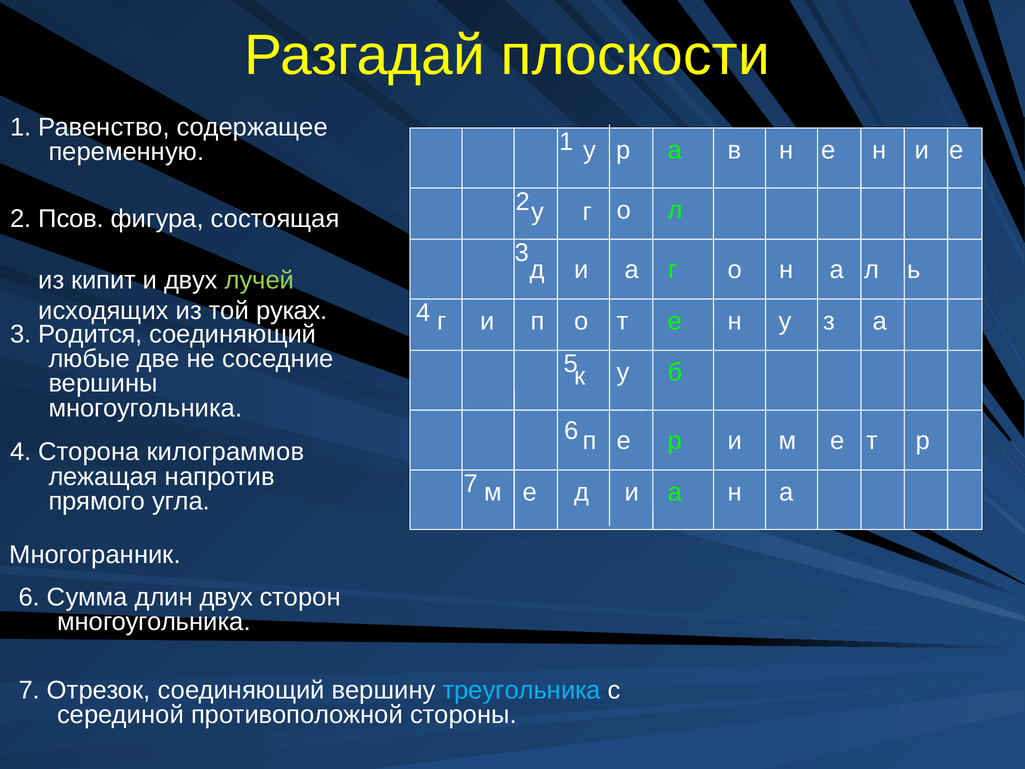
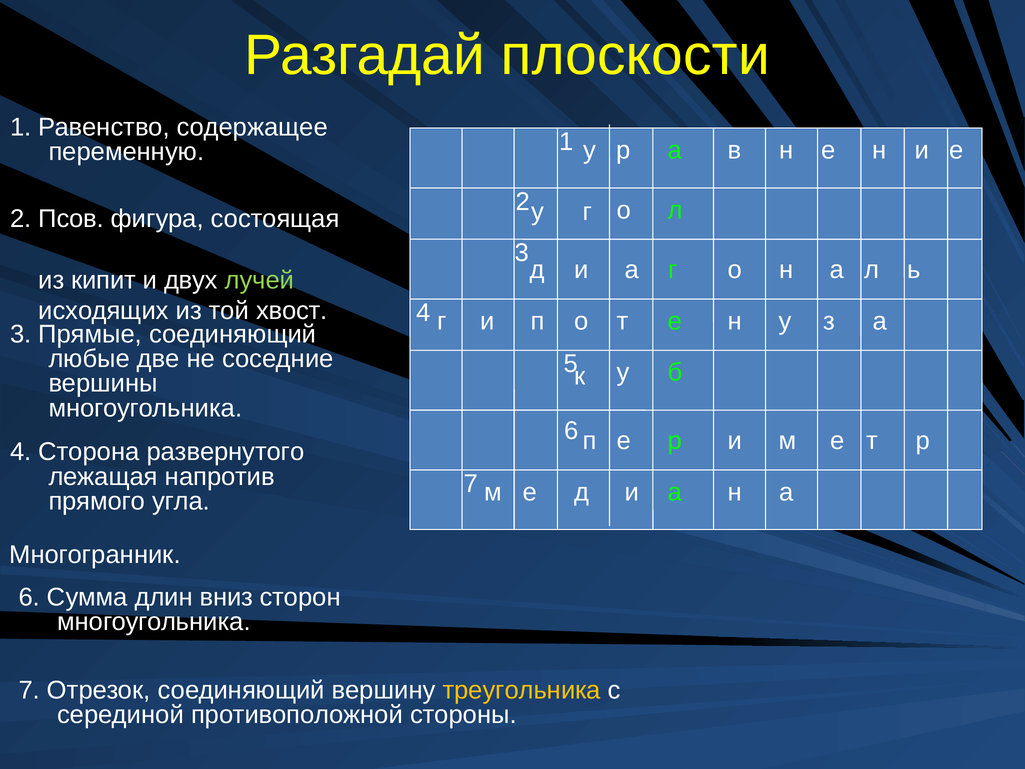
руках: руках -> хвост
Родится: Родится -> Прямые
килограммов: килограммов -> развернутого
длин двух: двух -> вниз
треугольника colour: light blue -> yellow
